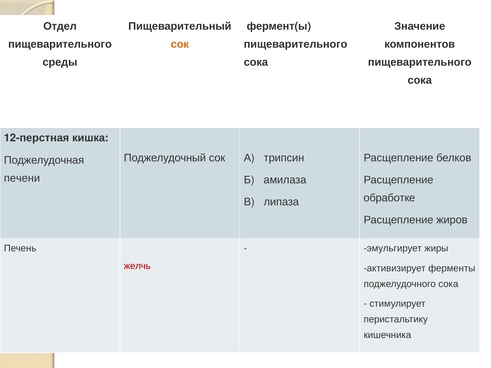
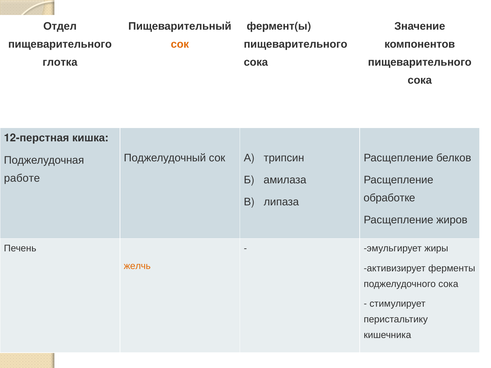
среды: среды -> глотка
печени: печени -> работе
желчь colour: red -> orange
